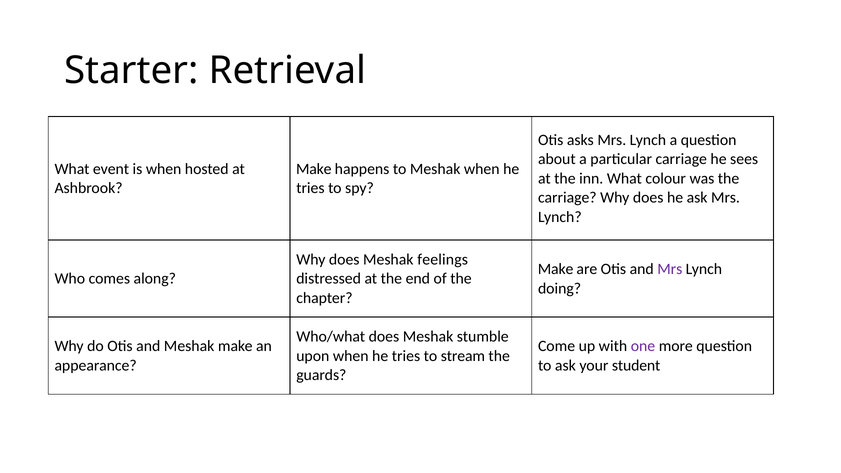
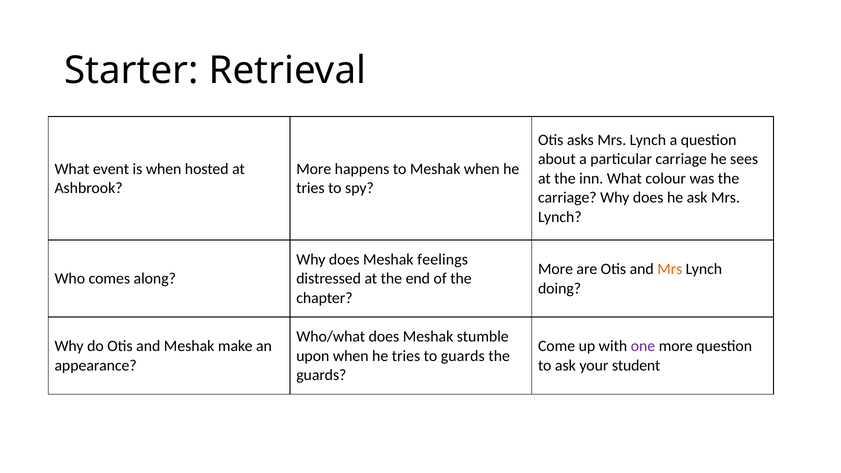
Make at (314, 169): Make -> More
Make at (556, 269): Make -> More
Mrs at (670, 269) colour: purple -> orange
to stream: stream -> guards
